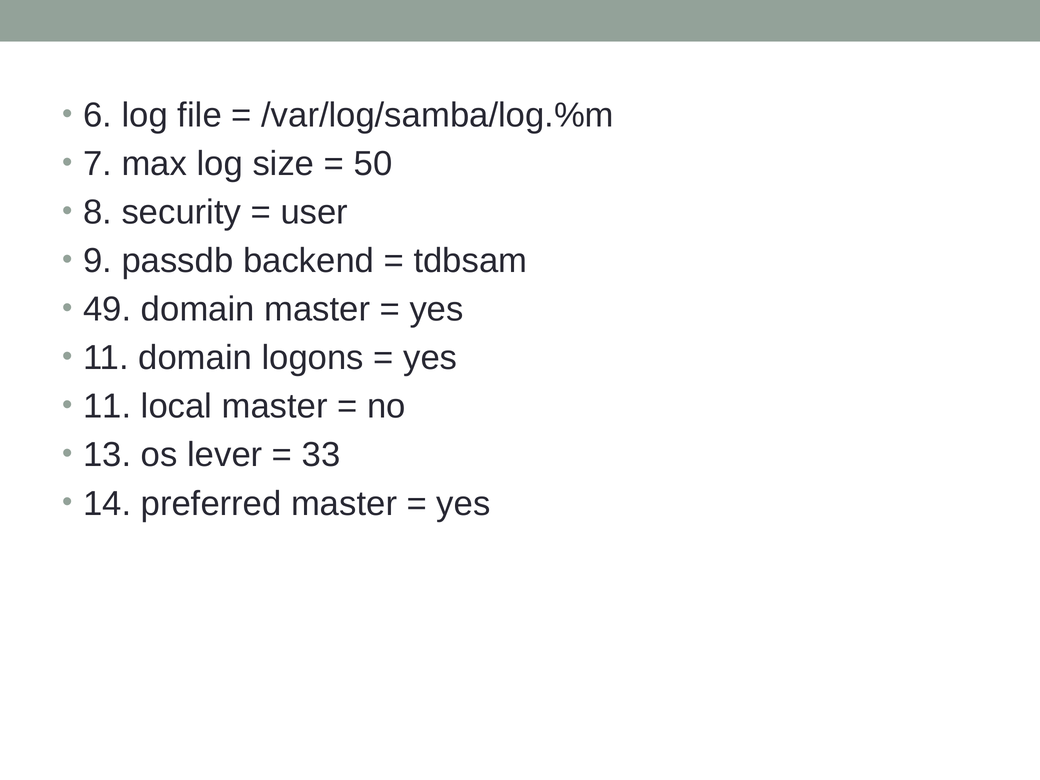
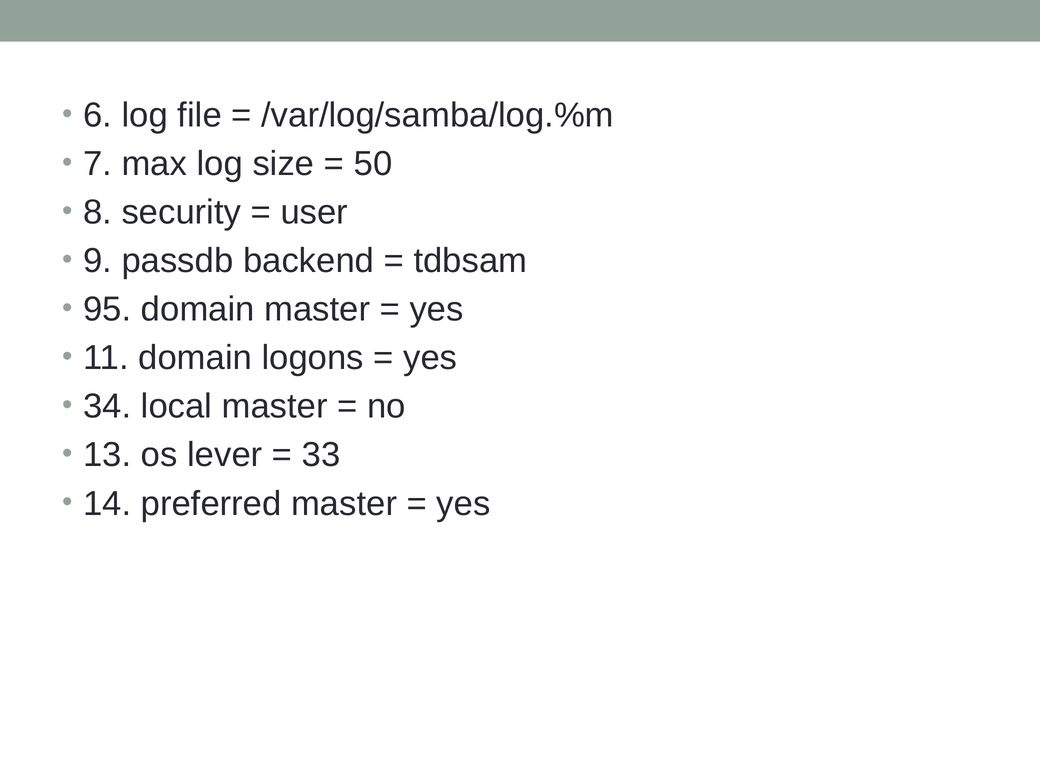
49: 49 -> 95
11 at (107, 407): 11 -> 34
